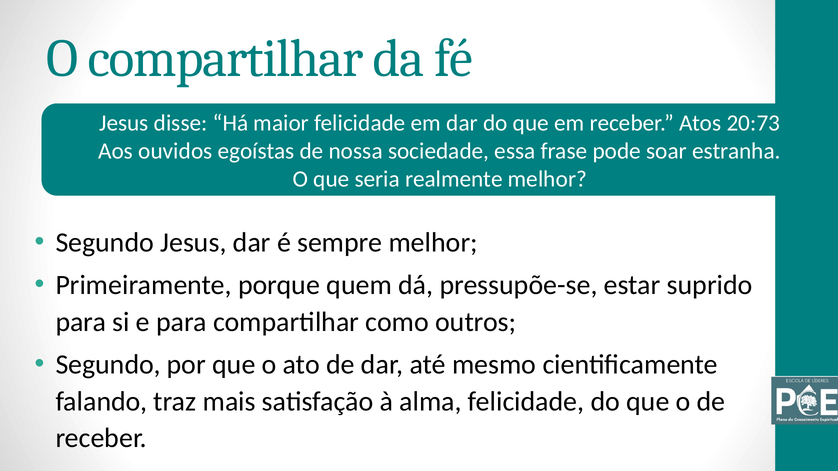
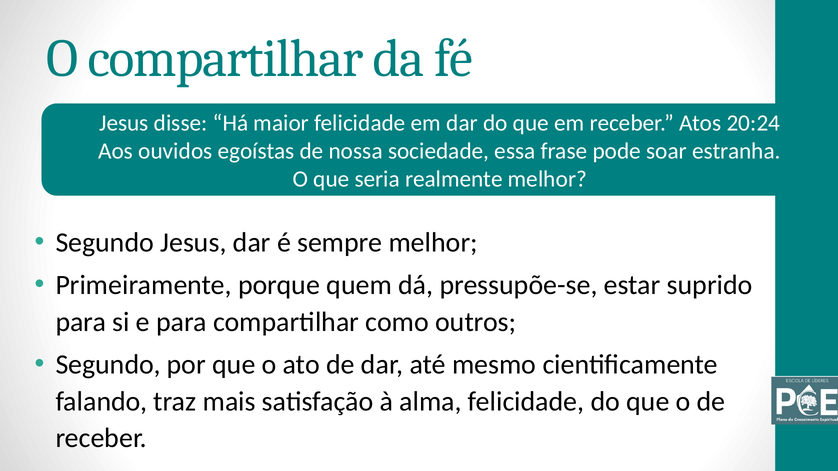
20:73: 20:73 -> 20:24
